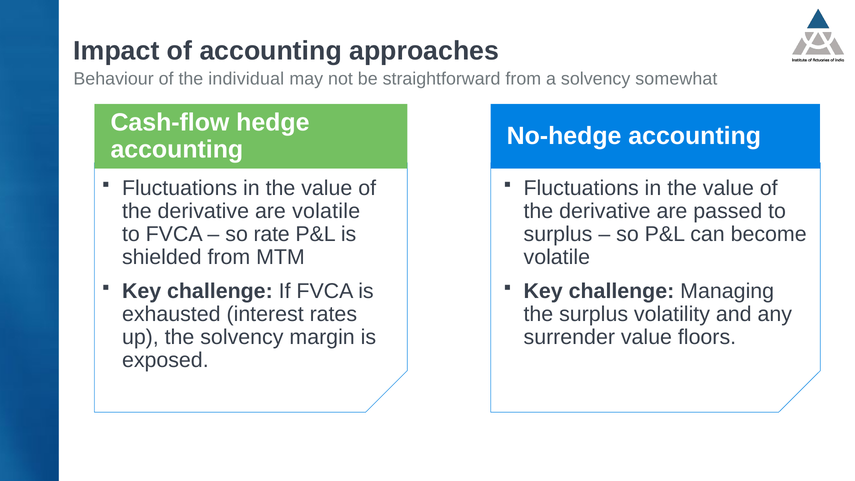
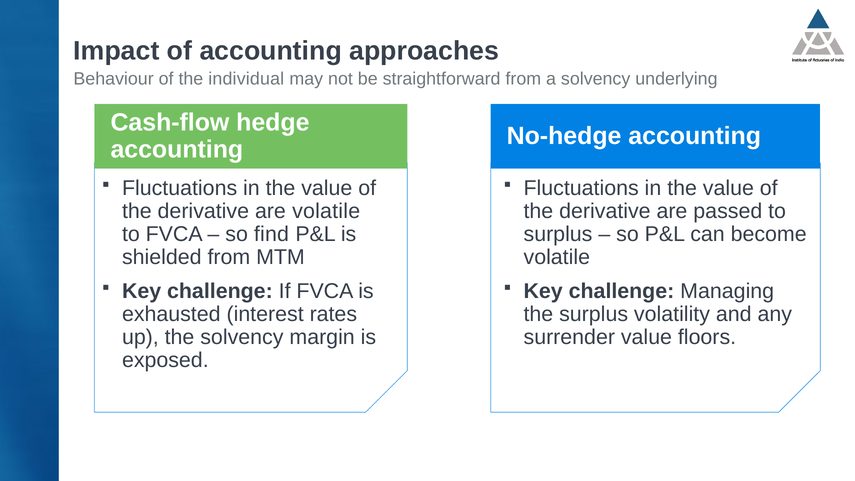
somewhat: somewhat -> underlying
rate: rate -> find
